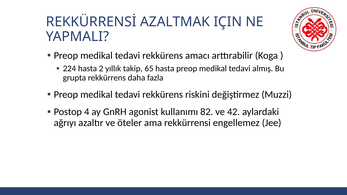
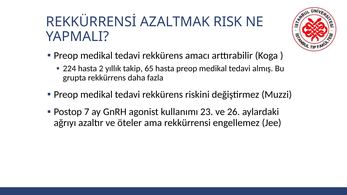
IÇIN: IÇIN -> RISK
4: 4 -> 7
82: 82 -> 23
42: 42 -> 26
